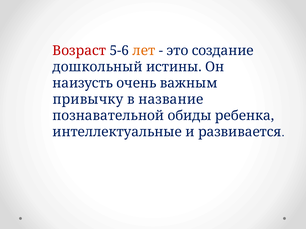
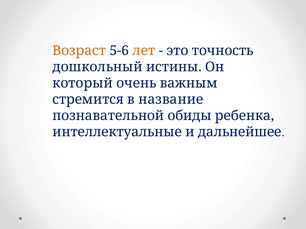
Возраст colour: red -> orange
создание: создание -> точность
наизусть: наизусть -> который
привычку: привычку -> стремится
развивается: развивается -> дальнейшее
